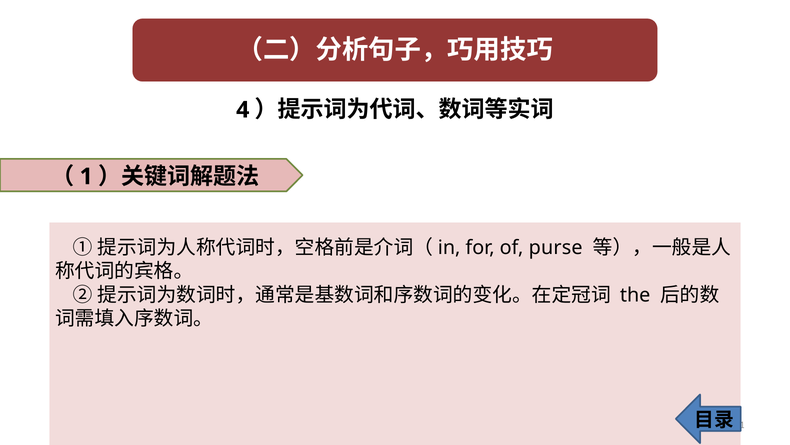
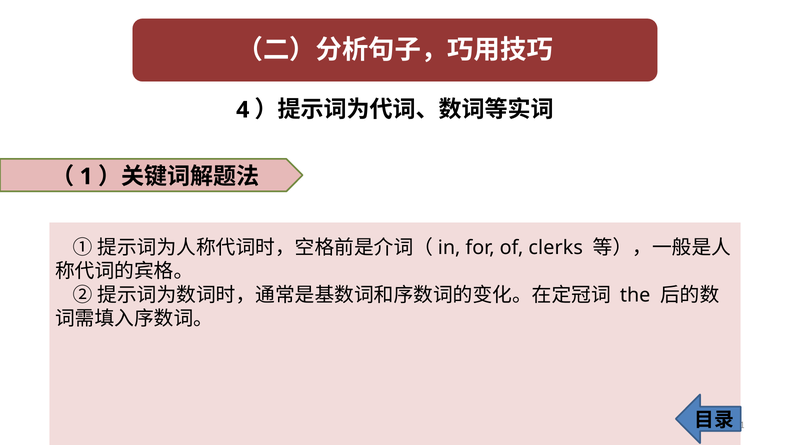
purse: purse -> clerks
